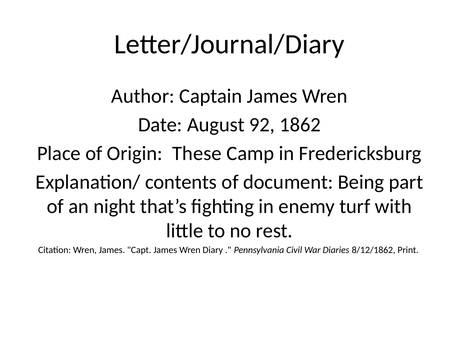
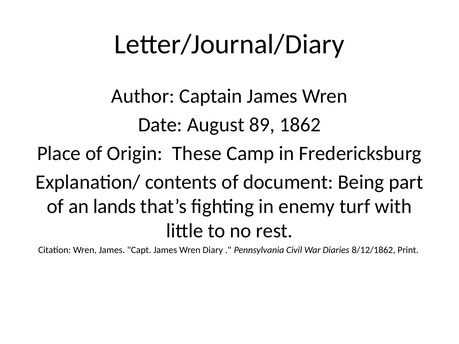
92: 92 -> 89
night: night -> lands
